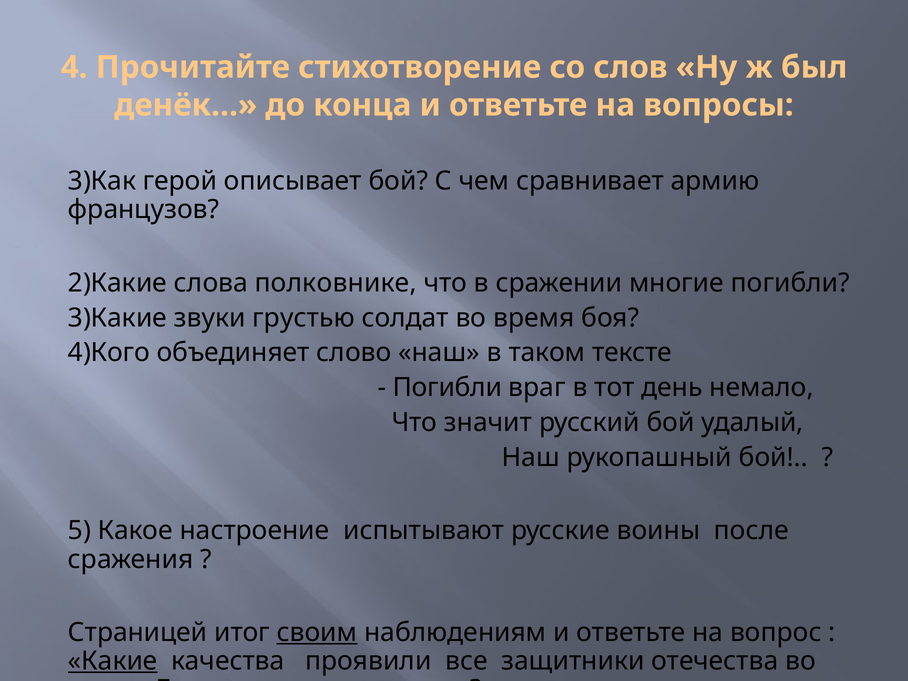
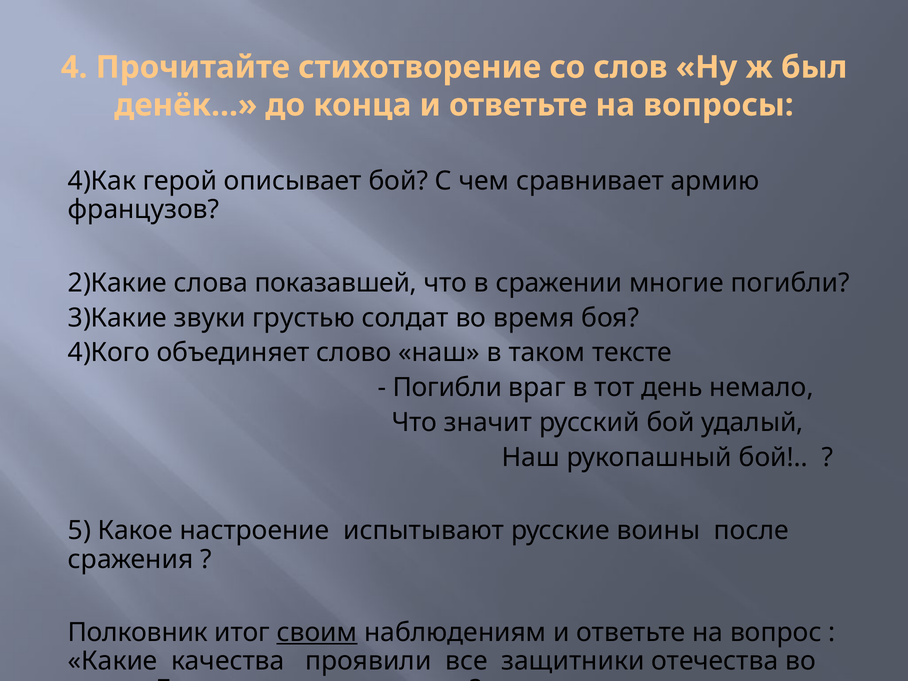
3)Как: 3)Как -> 4)Как
полковнике: полковнике -> показавшей
Страницей: Страницей -> Полковник
Какие underline: present -> none
